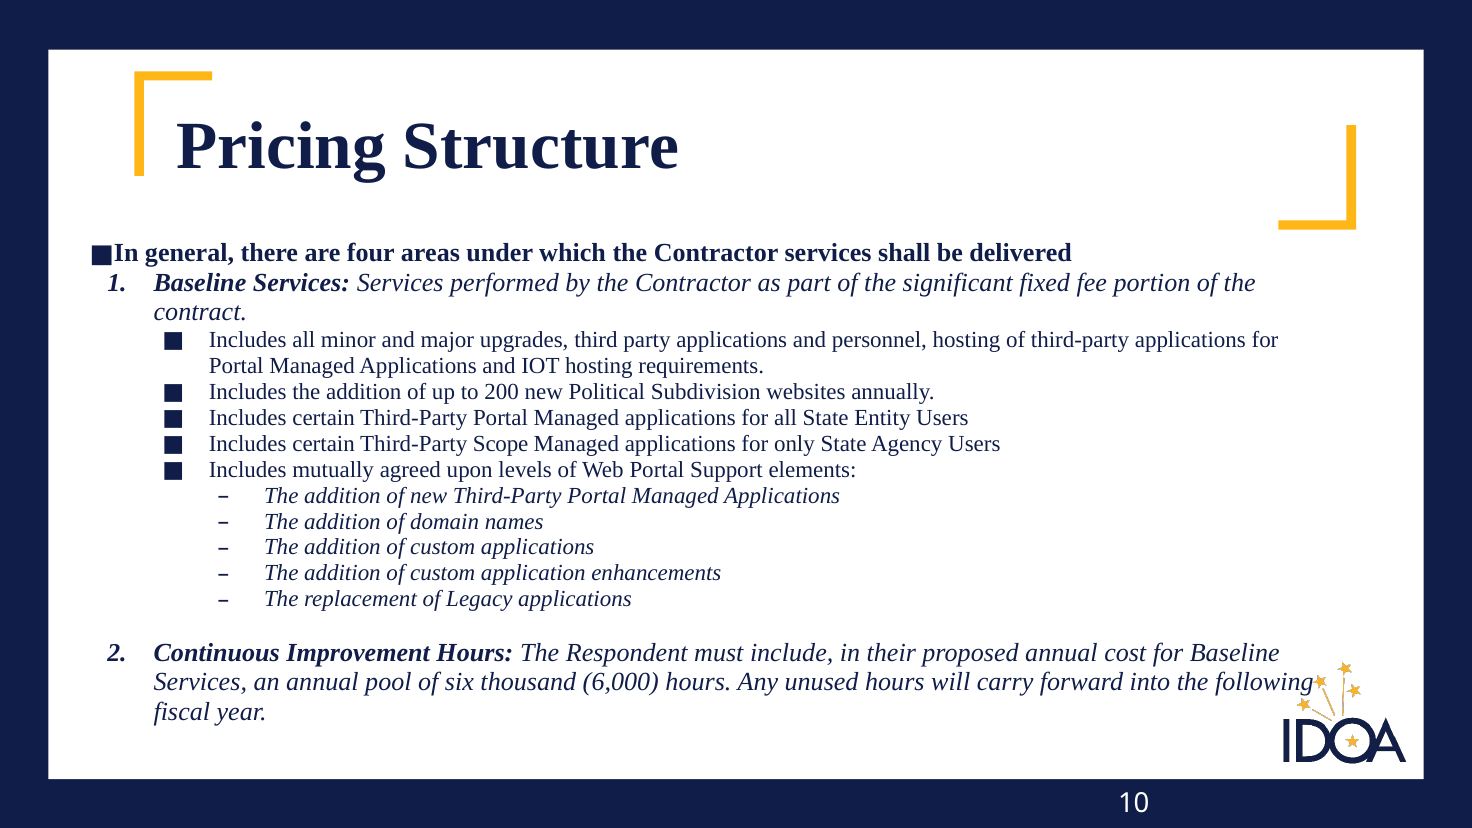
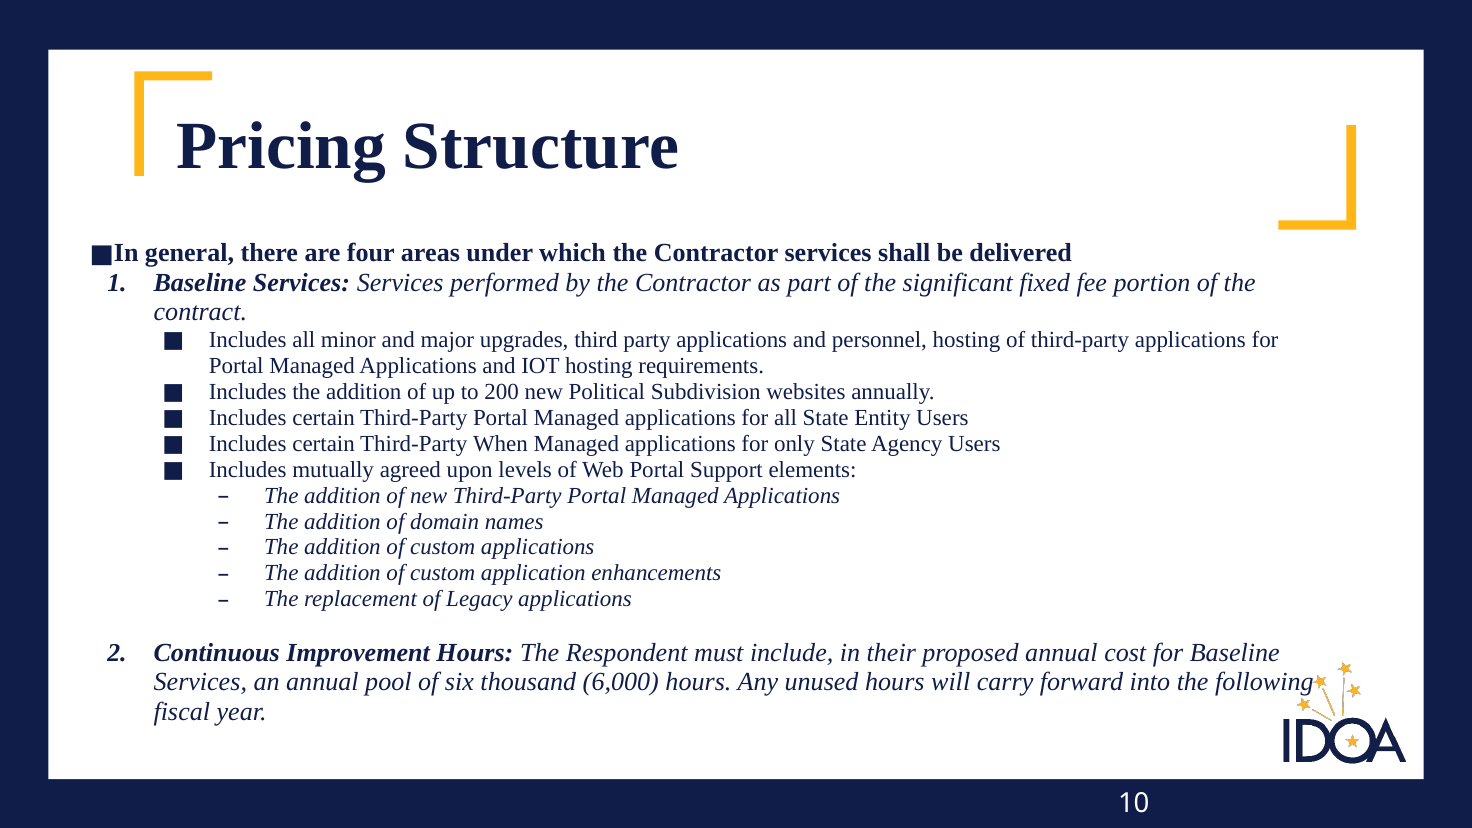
Scope: Scope -> When
